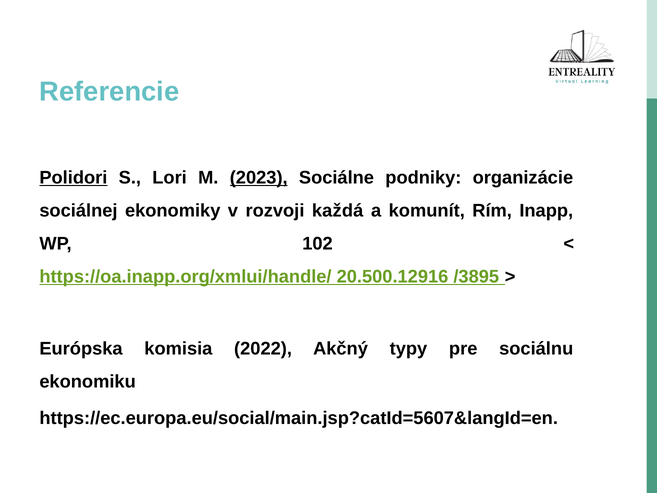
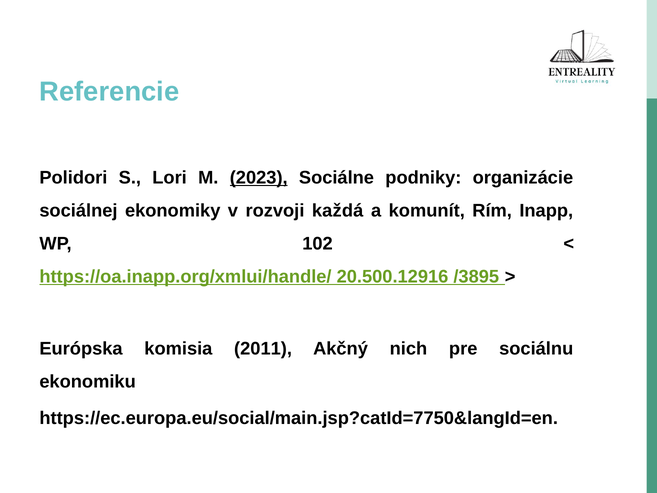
Polidori underline: present -> none
2022: 2022 -> 2011
typy: typy -> nich
https://ec.europa.eu/social/main.jsp?catId=5607&langId=en: https://ec.europa.eu/social/main.jsp?catId=5607&langId=en -> https://ec.europa.eu/social/main.jsp?catId=7750&langId=en
